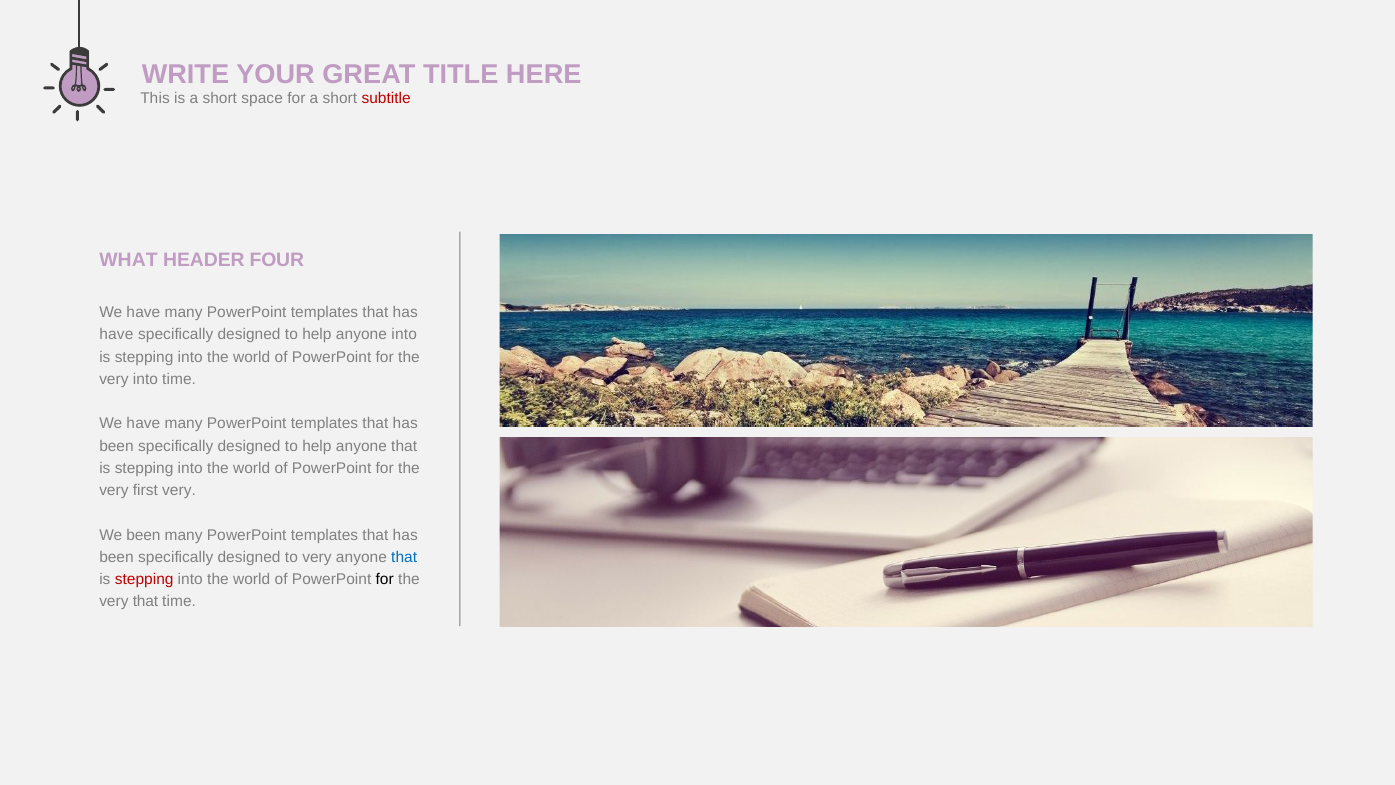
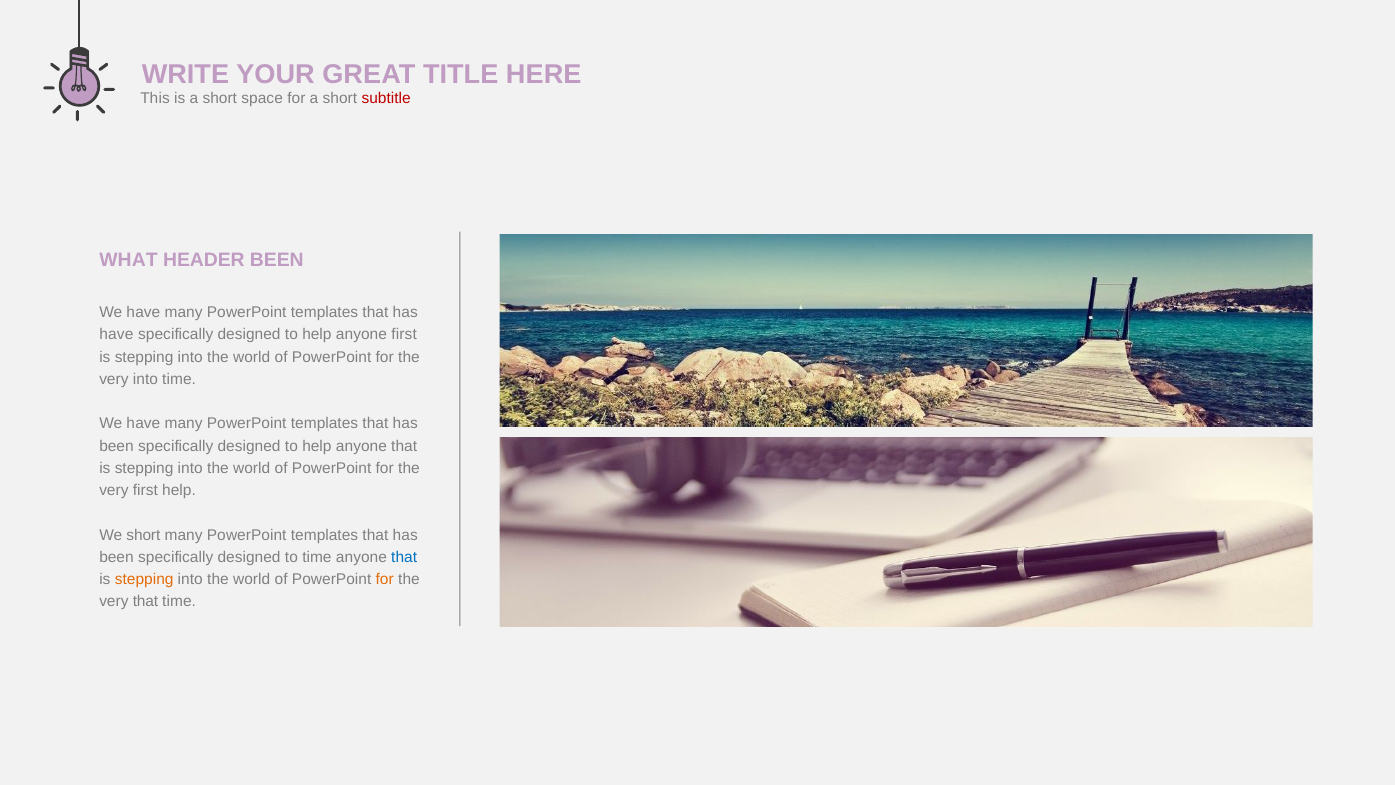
HEADER FOUR: FOUR -> BEEN
anyone into: into -> first
first very: very -> help
We been: been -> short
to very: very -> time
stepping at (144, 579) colour: red -> orange
for at (385, 579) colour: black -> orange
